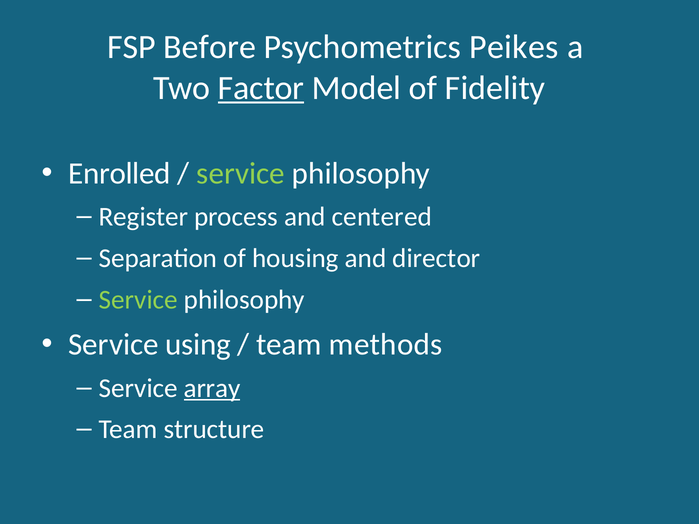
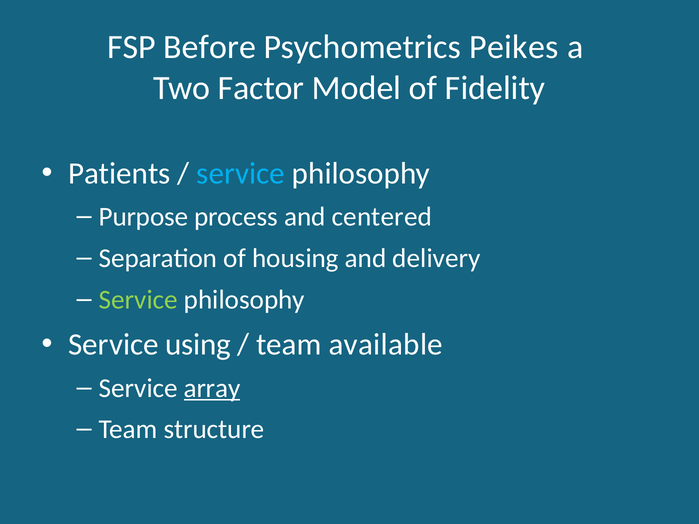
Factor underline: present -> none
Enrolled: Enrolled -> Patients
service at (241, 174) colour: light green -> light blue
Register: Register -> Purpose
director: director -> delivery
methods: methods -> available
